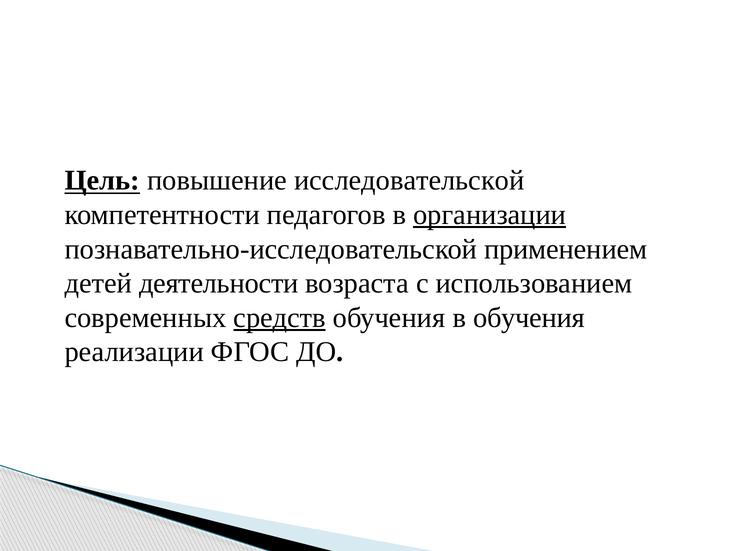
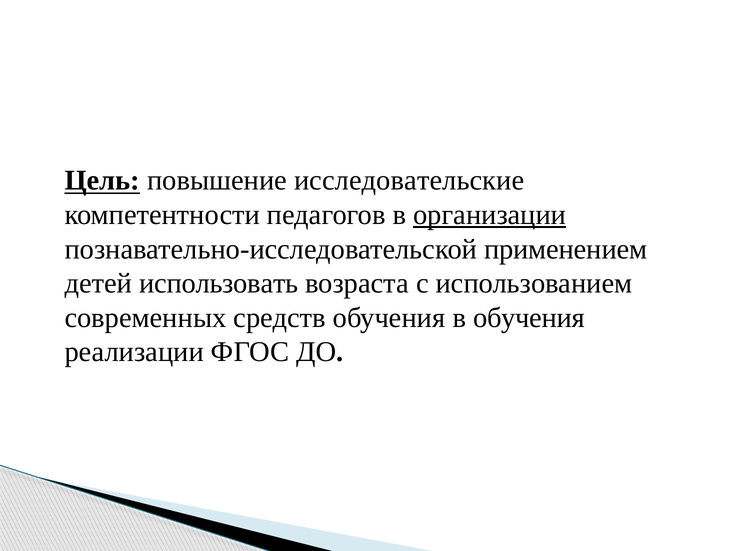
исследовательской: исследовательской -> исследовательские
деятельности: деятельности -> использовать
средств underline: present -> none
